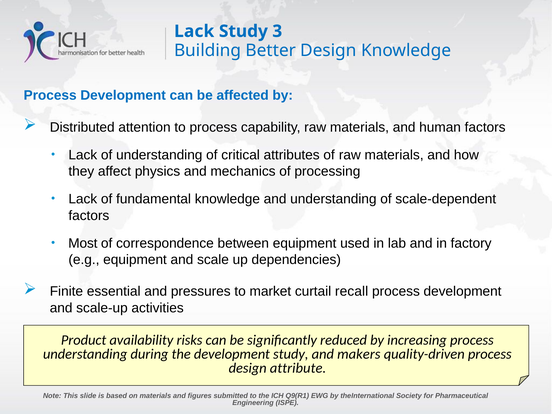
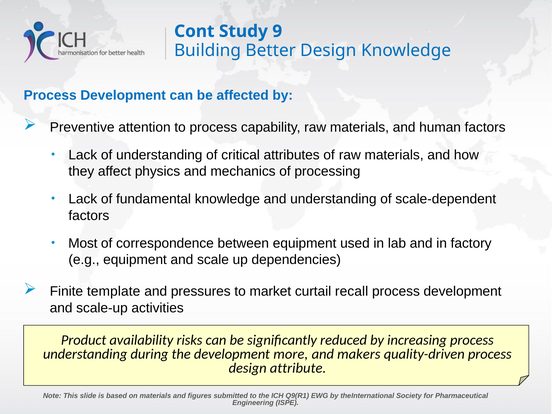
Lack at (194, 31): Lack -> Cont
3: 3 -> 9
Distributed: Distributed -> Preventive
essential: essential -> template
development study: study -> more
